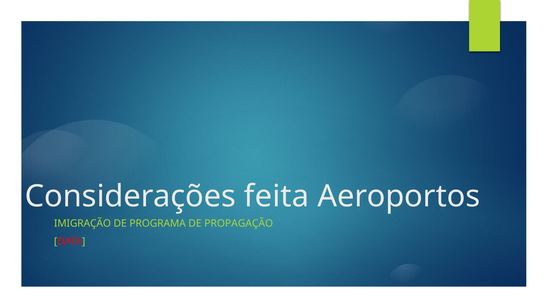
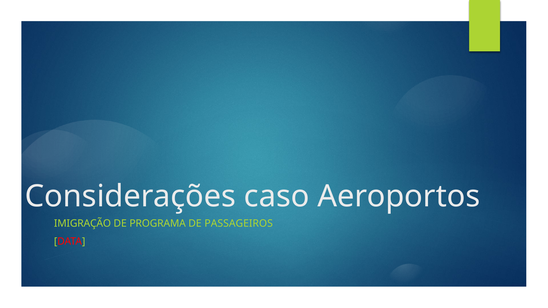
feita: feita -> caso
PROPAGAÇÃO: PROPAGAÇÃO -> PASSAGEIROS
